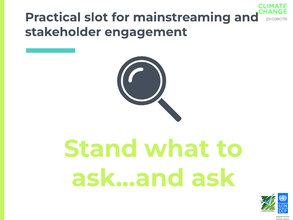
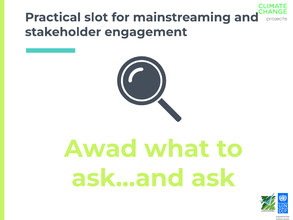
Stand: Stand -> Awad
